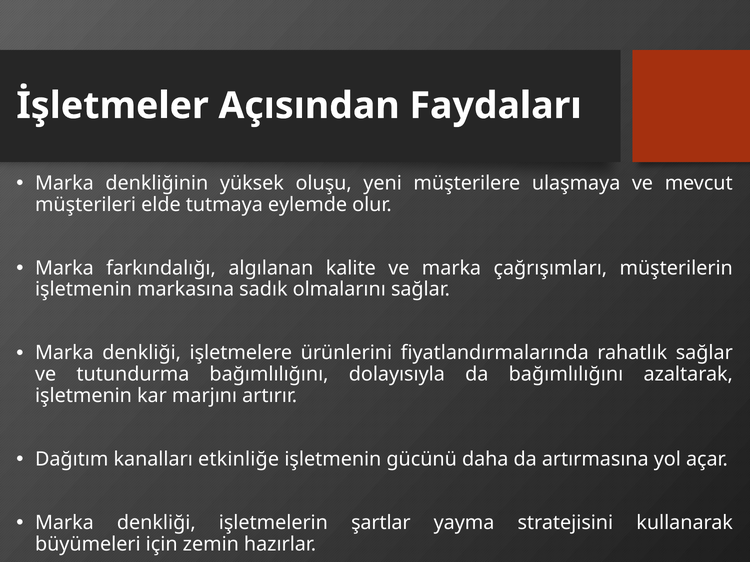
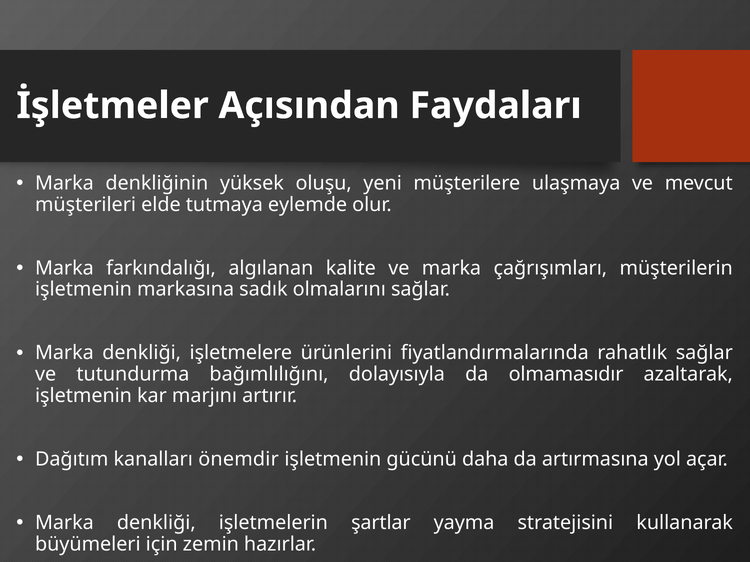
da bağımlılığını: bağımlılığını -> olmamasıdır
etkinliğe: etkinliğe -> önemdir
